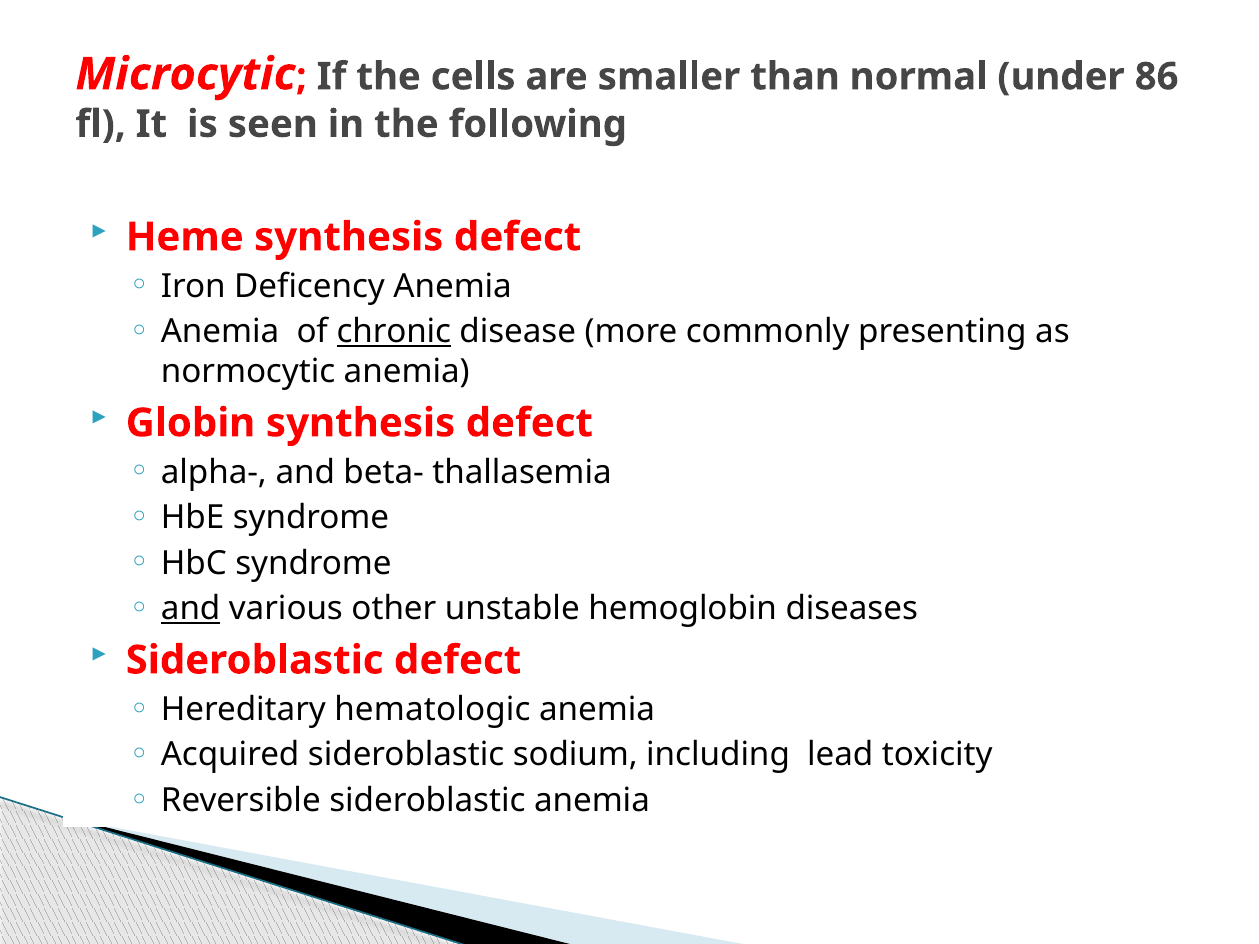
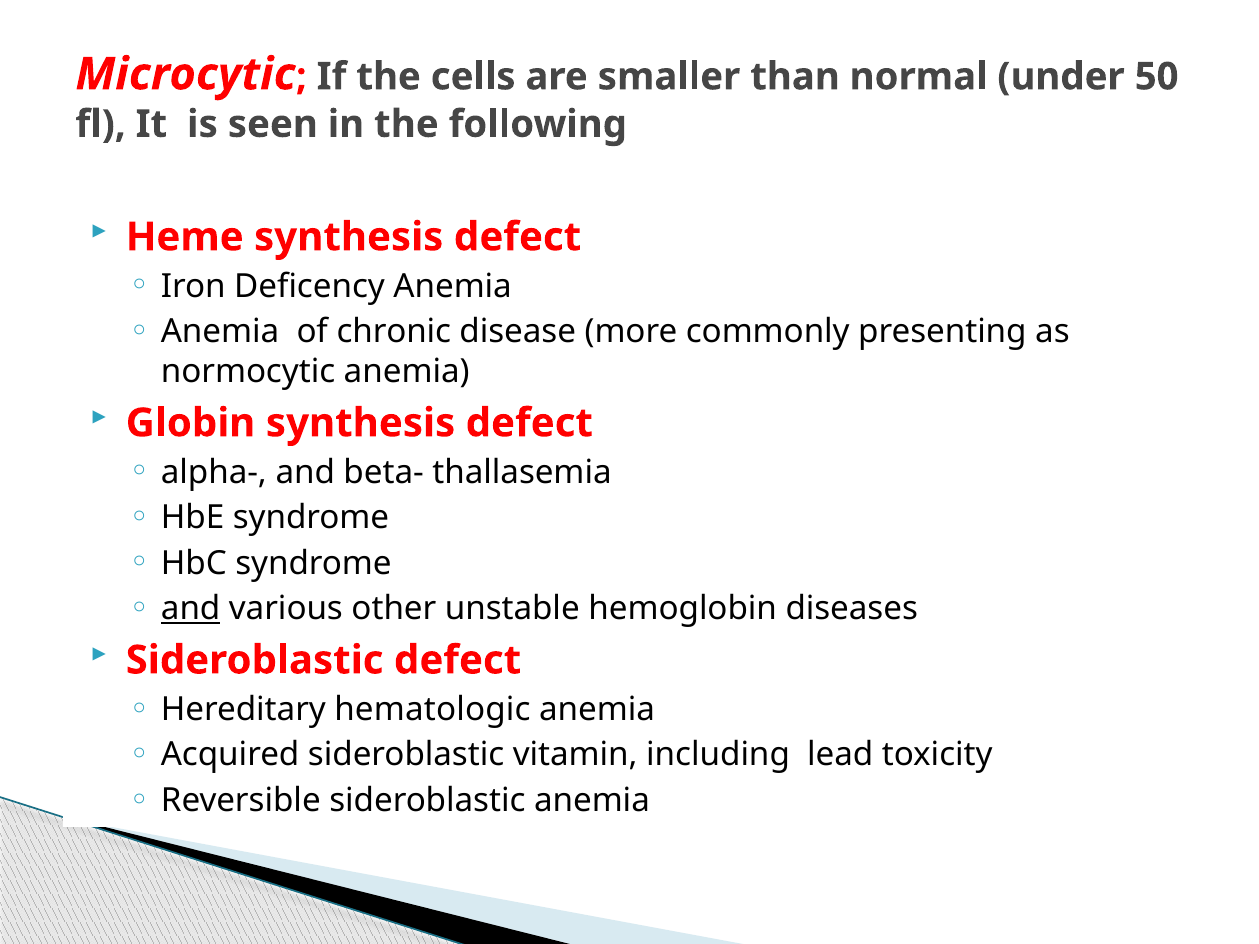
86: 86 -> 50
chronic underline: present -> none
sodium: sodium -> vitamin
